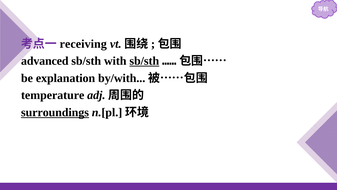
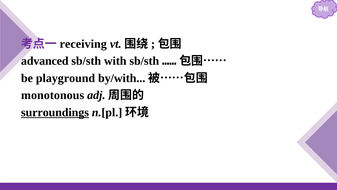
sb/sth at (144, 61) underline: present -> none
explanation: explanation -> playground
temperature: temperature -> monotonous
